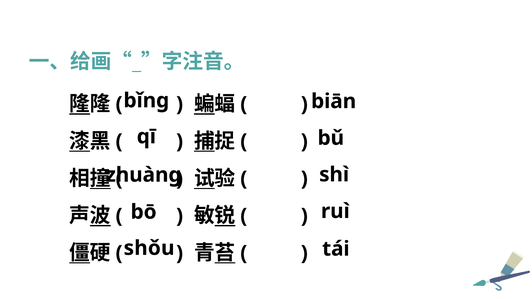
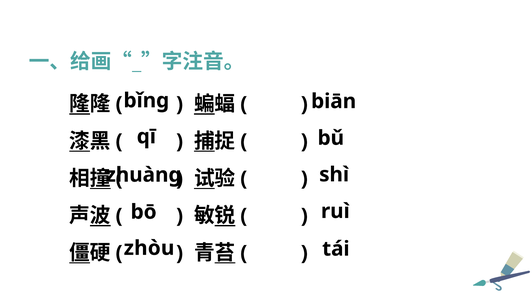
shǒu: shǒu -> zhòu
